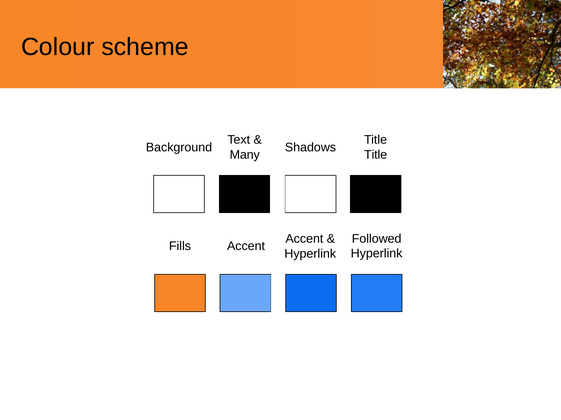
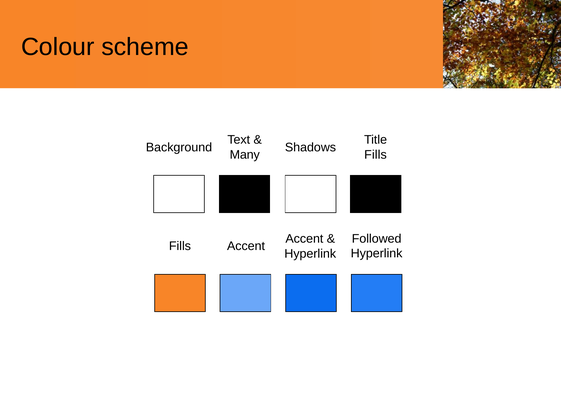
Title at (376, 155): Title -> Fills
